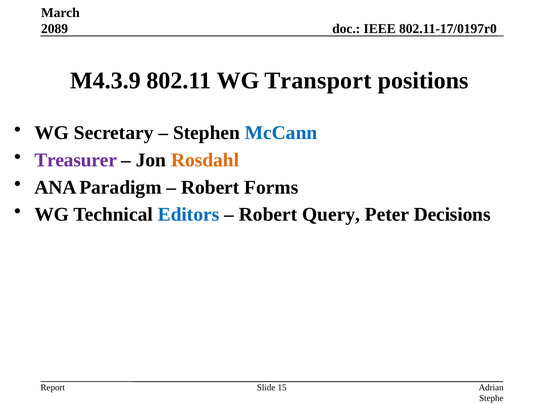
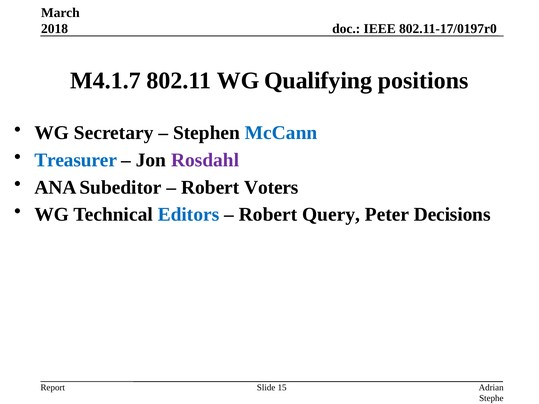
2089: 2089 -> 2018
M4.3.9: M4.3.9 -> M4.1.7
Transport: Transport -> Qualifying
Treasurer colour: purple -> blue
Rosdahl colour: orange -> purple
Paradigm: Paradigm -> Subeditor
Forms: Forms -> Voters
